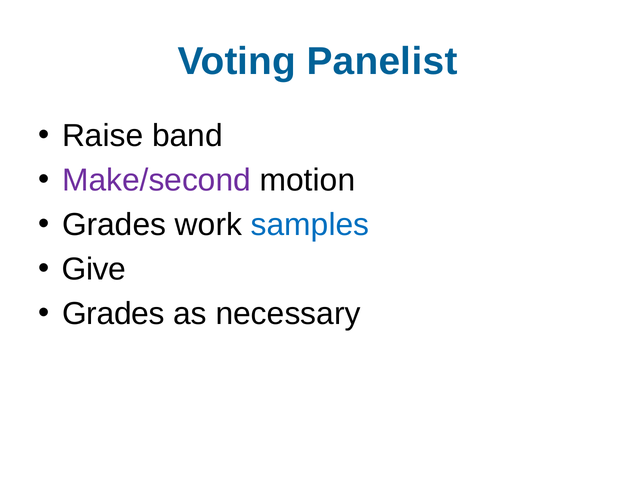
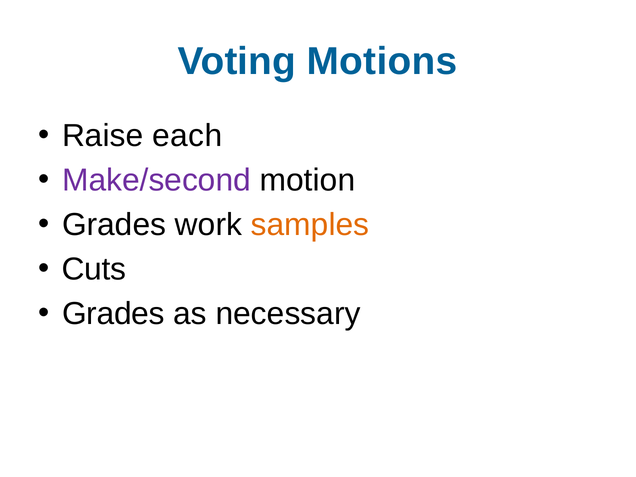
Panelist: Panelist -> Motions
band: band -> each
samples colour: blue -> orange
Give: Give -> Cuts
